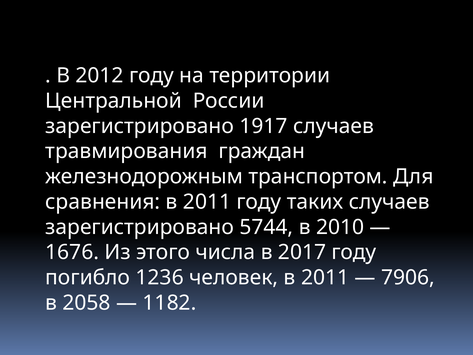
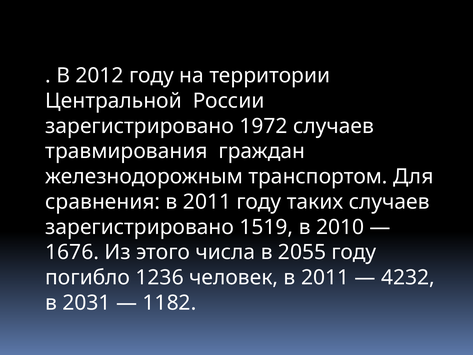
1917: 1917 -> 1972
5744: 5744 -> 1519
2017: 2017 -> 2055
7906: 7906 -> 4232
2058: 2058 -> 2031
